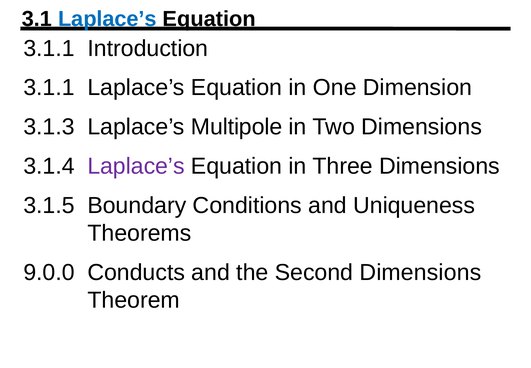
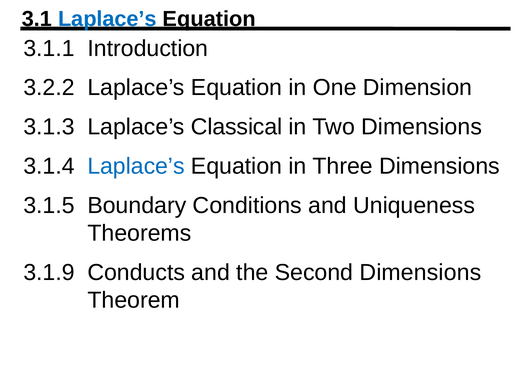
3.1.1 at (49, 88): 3.1.1 -> 3.2.2
Multipole: Multipole -> Classical
Laplace’s at (136, 166) colour: purple -> blue
9.0.0: 9.0.0 -> 3.1.9
